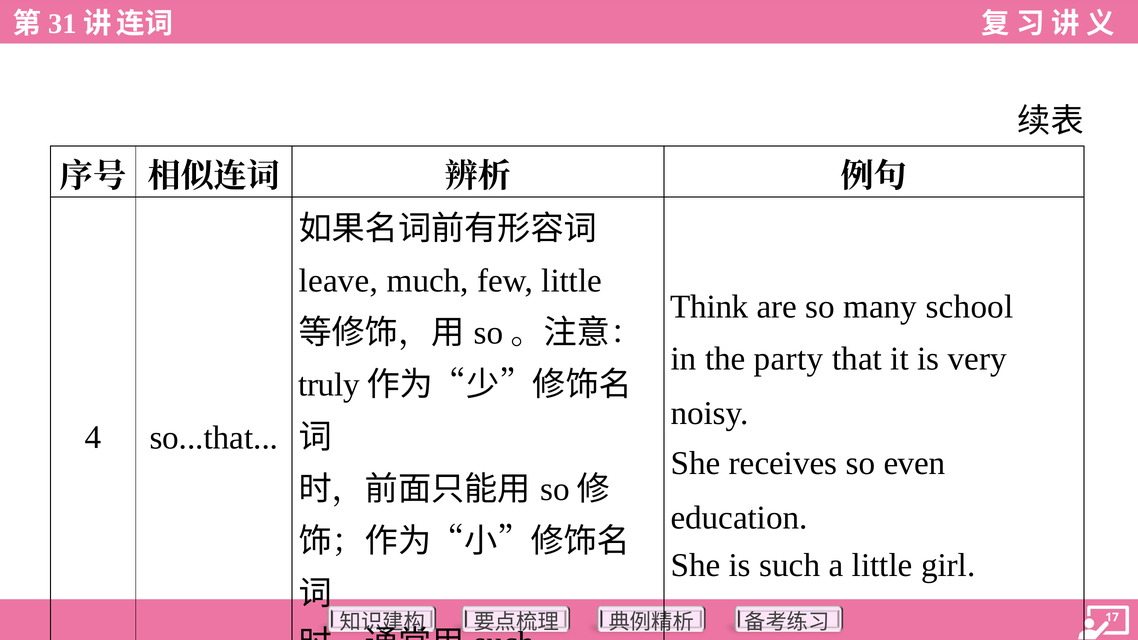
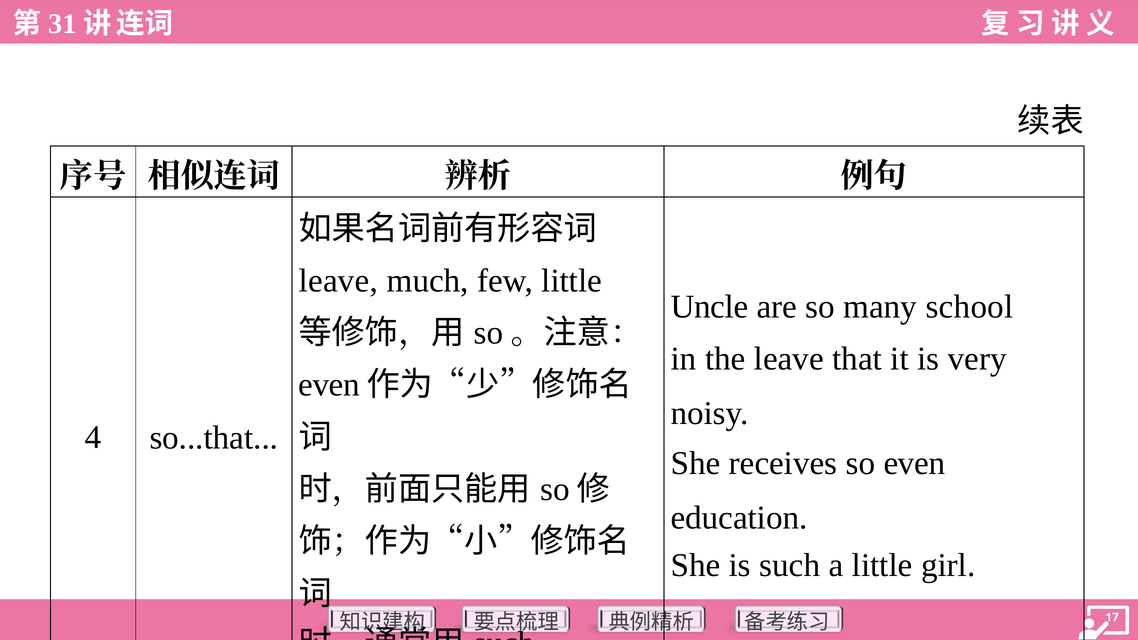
Think: Think -> Uncle
the party: party -> leave
truly at (329, 385): truly -> even
